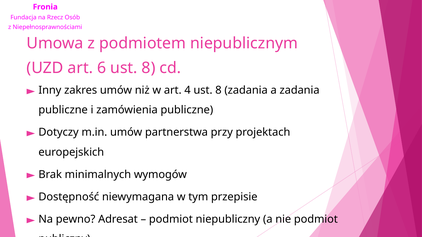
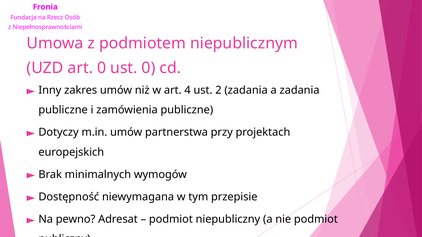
art 6: 6 -> 0
8 at (149, 68): 8 -> 0
4 ust 8: 8 -> 2
